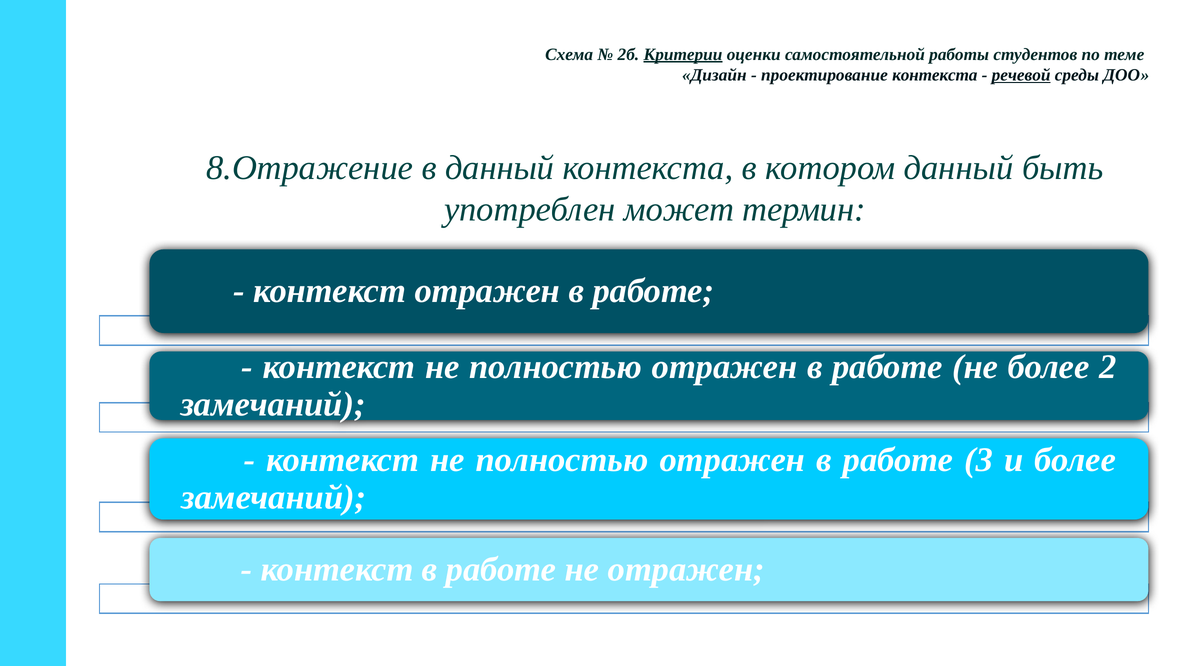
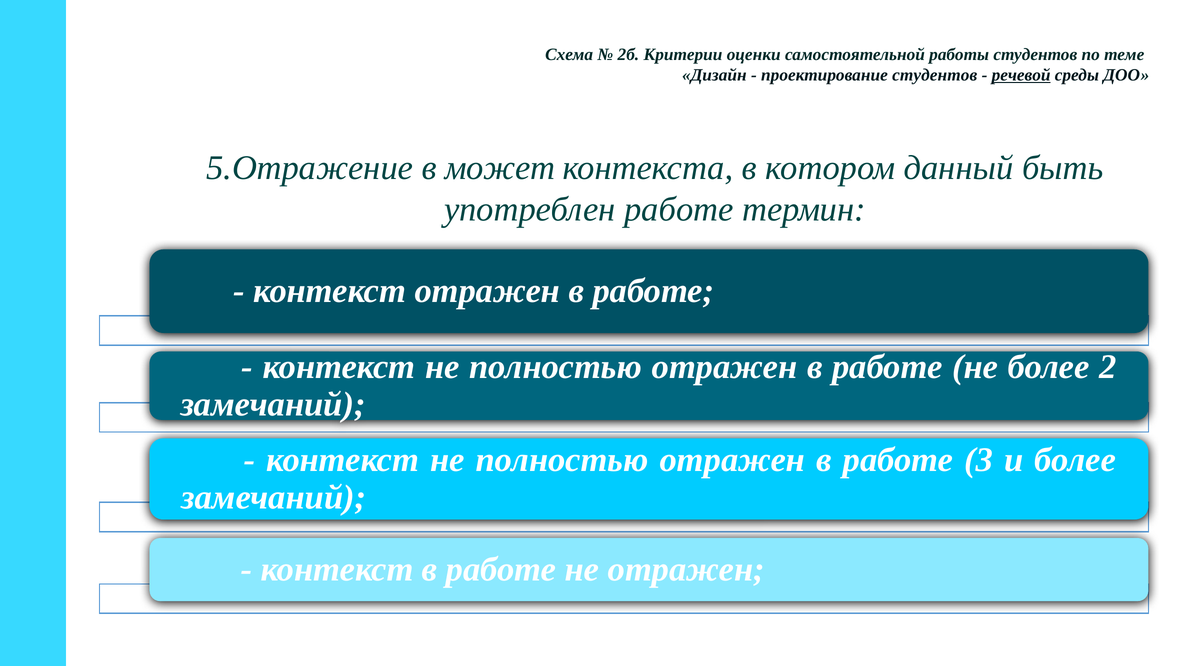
Критерии underline: present -> none
проектирование контекста: контекста -> студентов
8.Отражение: 8.Отражение -> 5.Отражение
в данный: данный -> может
употреблен может: может -> работе
